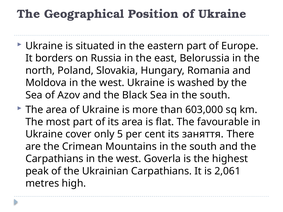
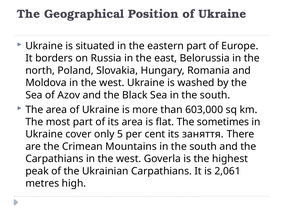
favourable: favourable -> sometimes
